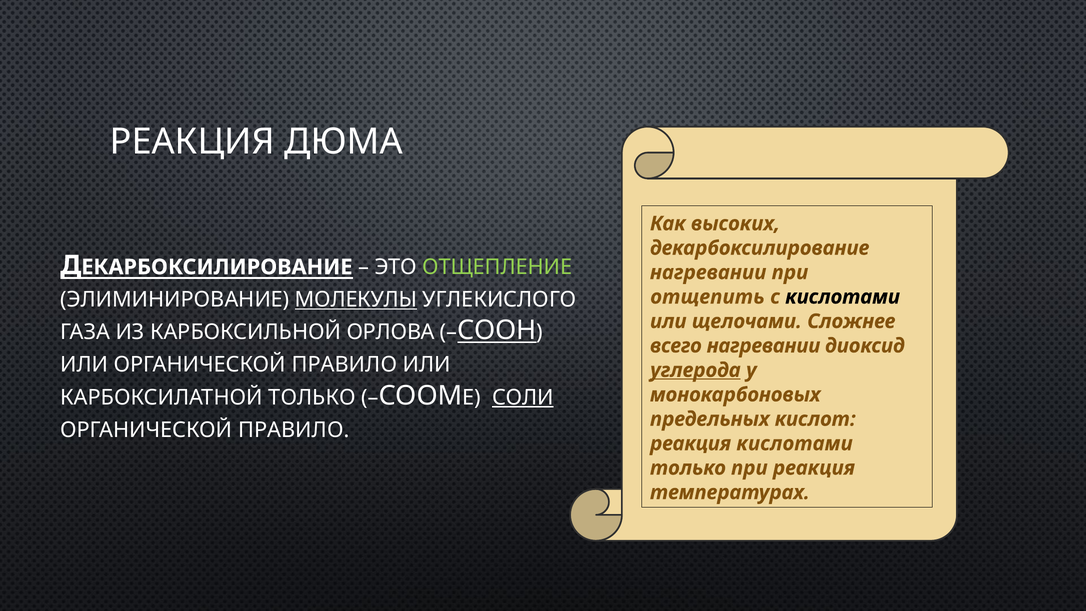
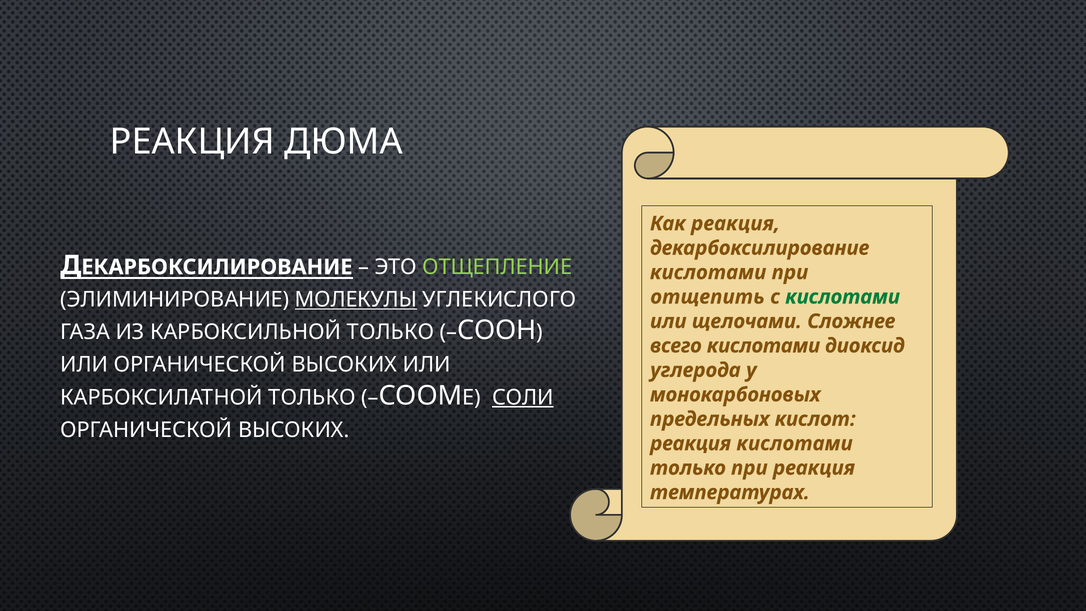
Как высоких: высоких -> реакция
нагревании at (708, 272): нагревании -> кислотами
кислотами at (843, 297) colour: black -> green
КАРБОКСИЛЬНОЙ ОРЛОВА: ОРЛОВА -> ТОЛЬКО
COOH underline: present -> none
всего нагревании: нагревании -> кислотами
ИЛИ ОРГАНИЧЕСКОЙ ПРАВИЛО: ПРАВИЛО -> ВЫСОКИХ
углерода underline: present -> none
ПРАВИЛО at (294, 430): ПРАВИЛО -> ВЫСОКИХ
